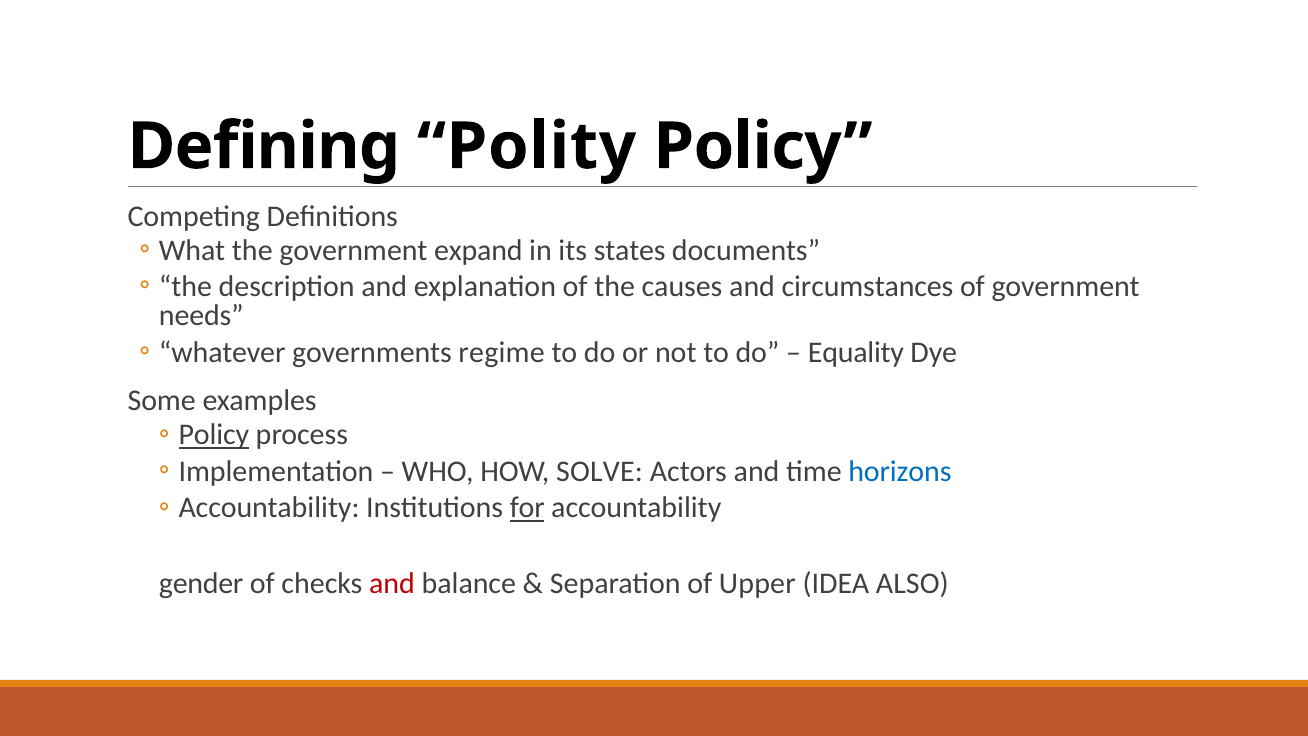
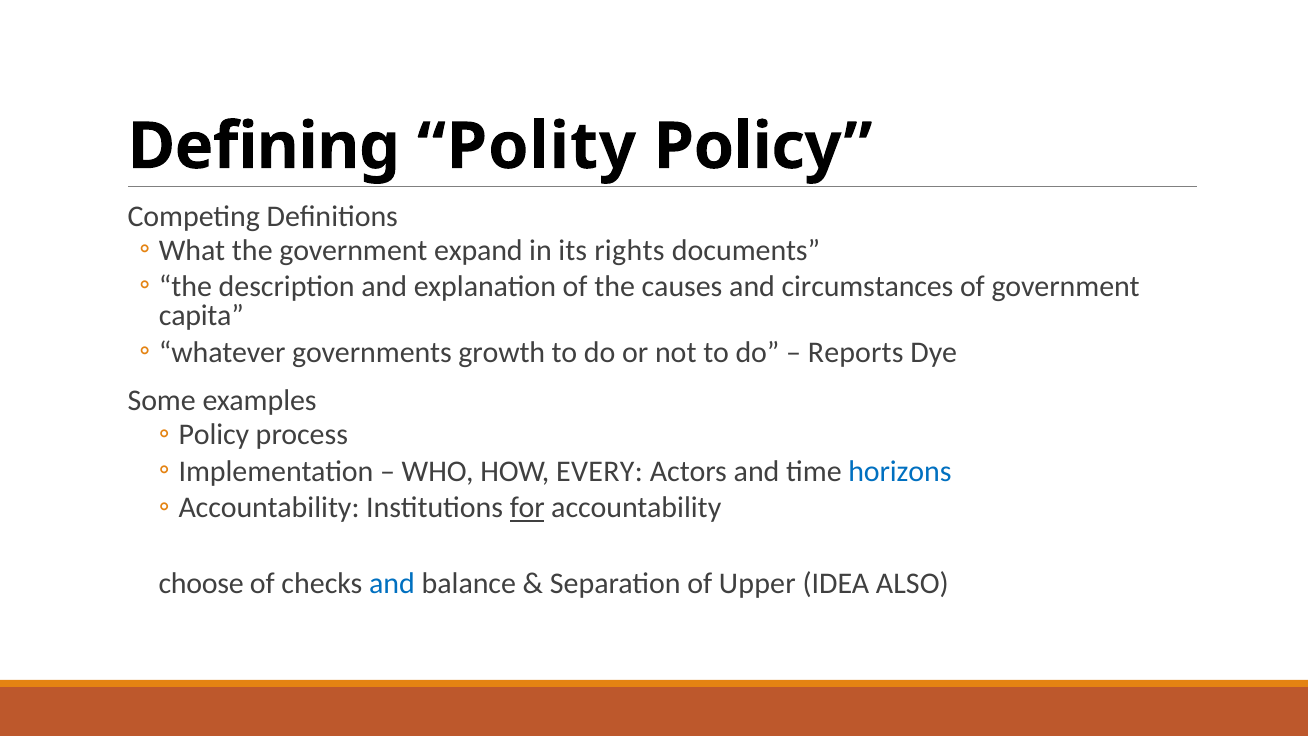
states: states -> rights
needs: needs -> capita
regime: regime -> growth
Equality: Equality -> Reports
Policy at (214, 435) underline: present -> none
SOLVE: SOLVE -> EVERY
gender: gender -> choose
and at (392, 584) colour: red -> blue
